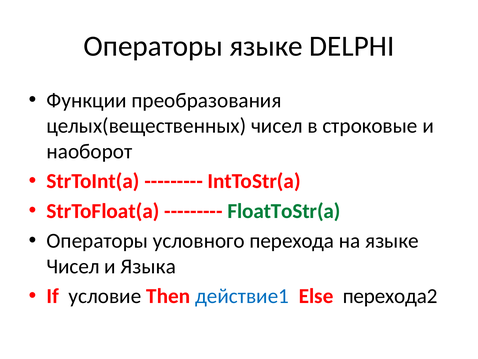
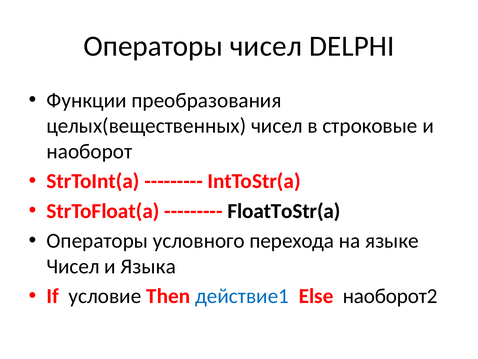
Операторы языке: языке -> чисел
FloatToStr(a colour: green -> black
перехода2: перехода2 -> наоборот2
